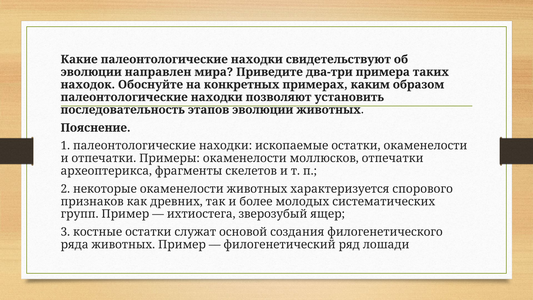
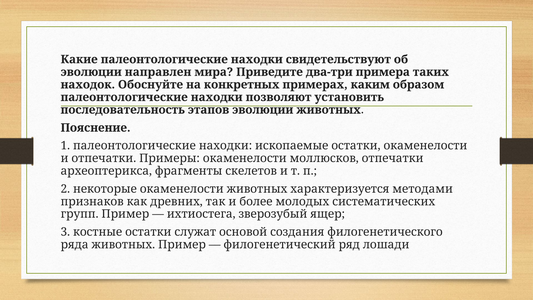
спорового: спорового -> методами
